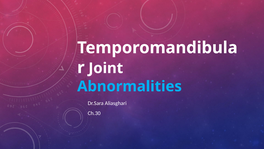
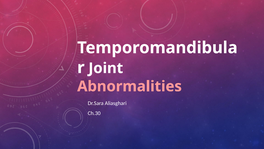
Abnormalities colour: light blue -> pink
